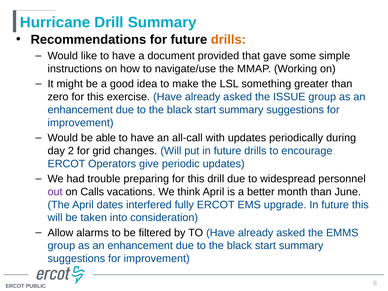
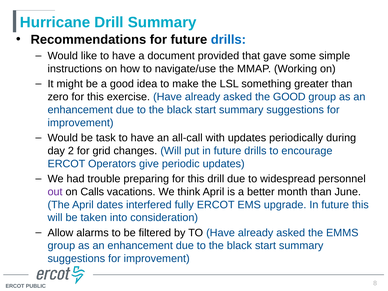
drills at (228, 40) colour: orange -> blue
the ISSUE: ISSUE -> GOOD
able: able -> task
